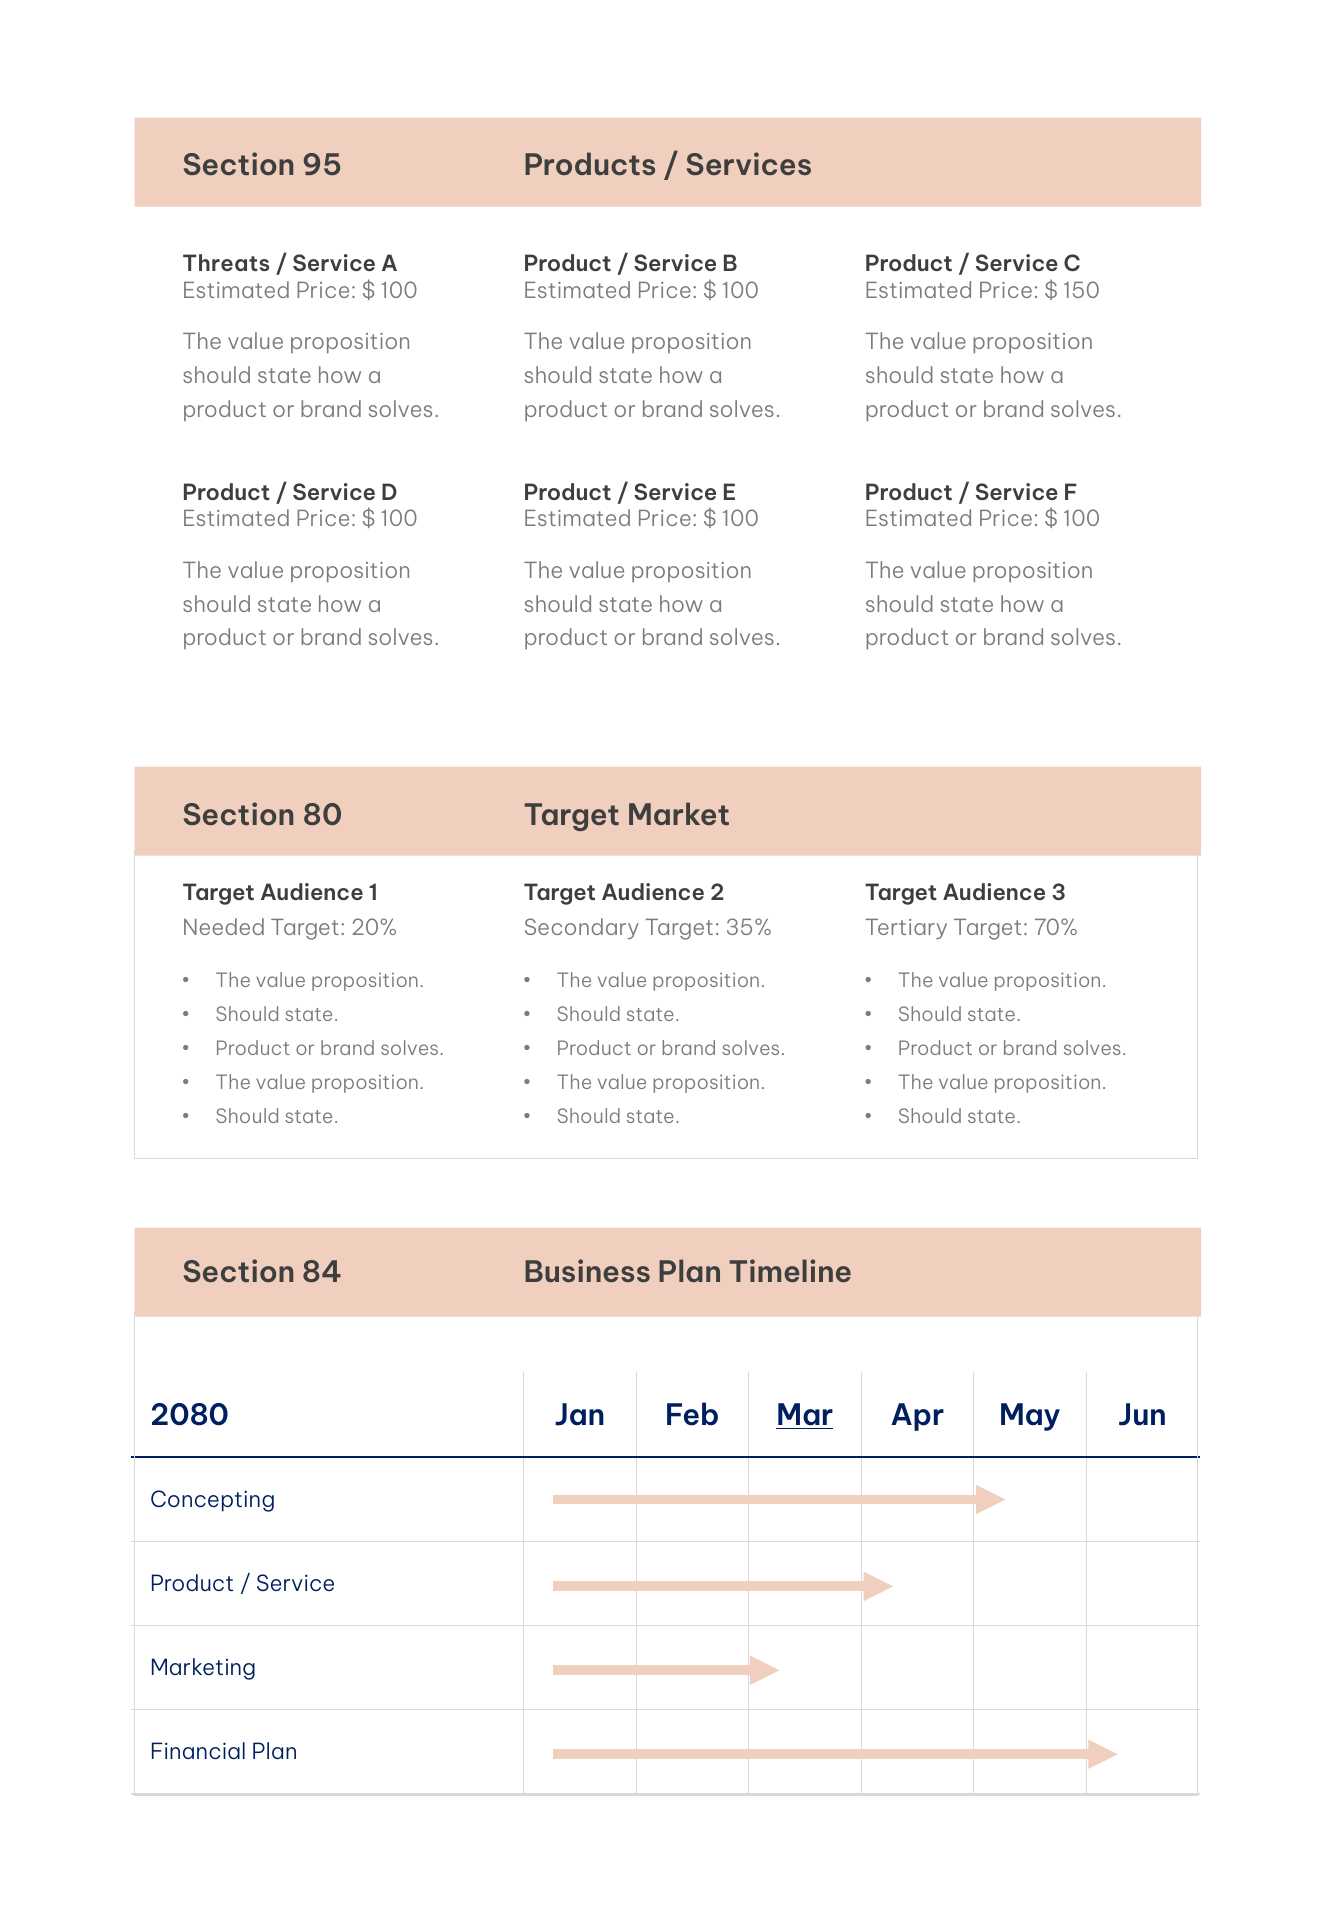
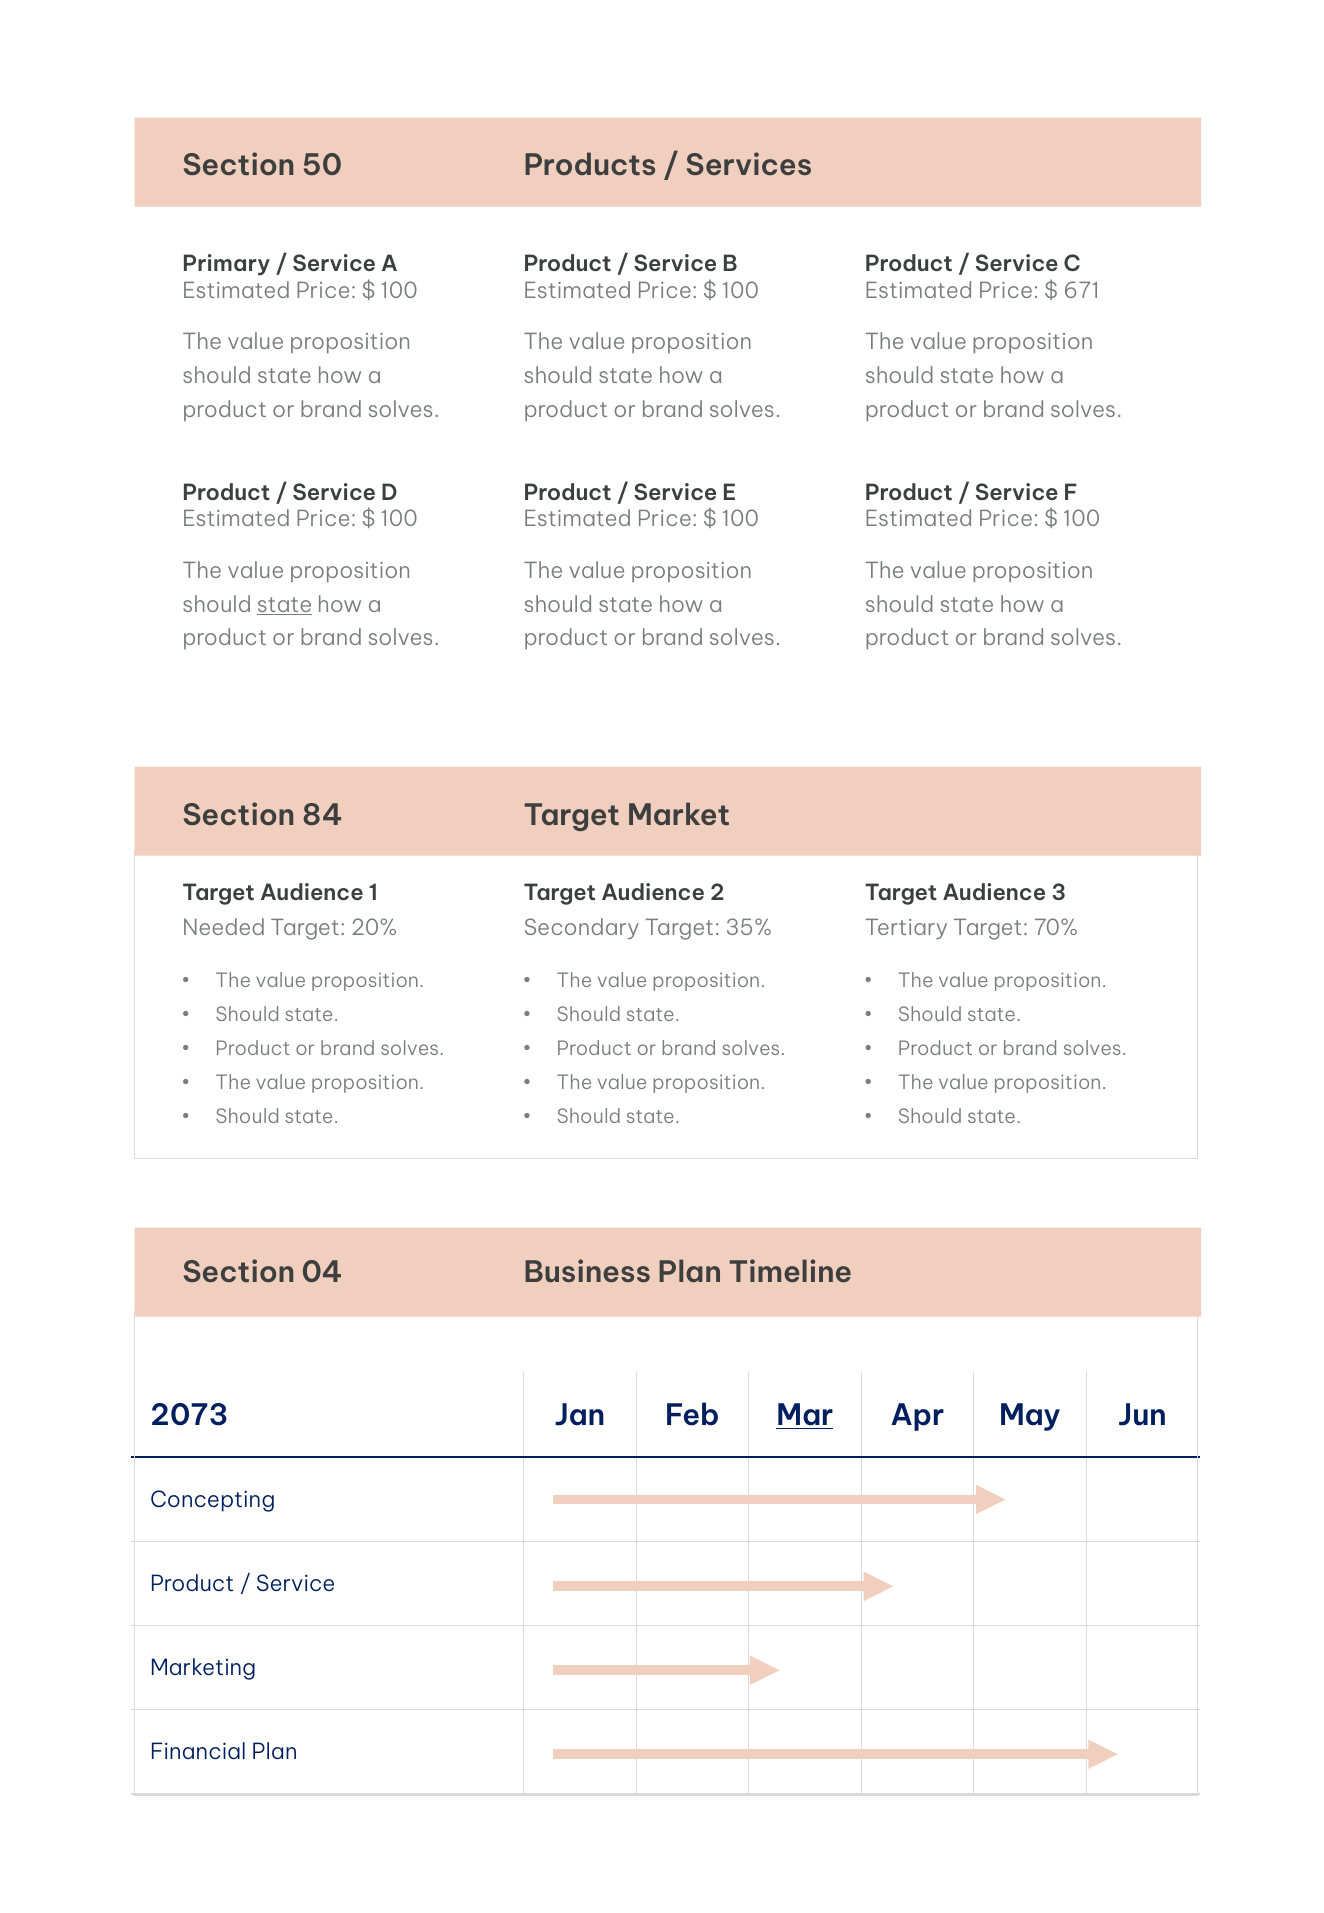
95: 95 -> 50
Threats: Threats -> Primary
150: 150 -> 671
state at (285, 605) underline: none -> present
80: 80 -> 84
84: 84 -> 04
2080: 2080 -> 2073
